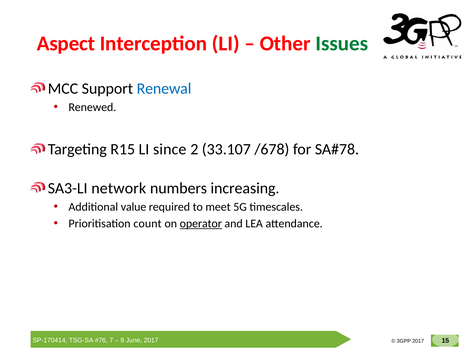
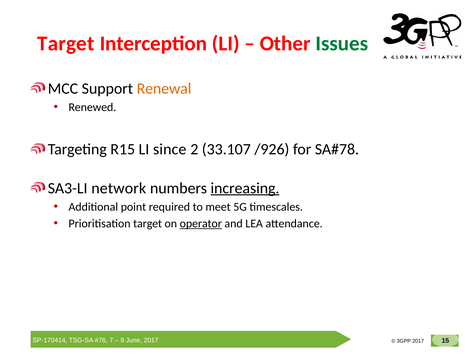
Aspect at (66, 44): Aspect -> Target
Renewal colour: blue -> orange
/678: /678 -> /926
increasing underline: none -> present
value: value -> point
Prioritisation count: count -> target
